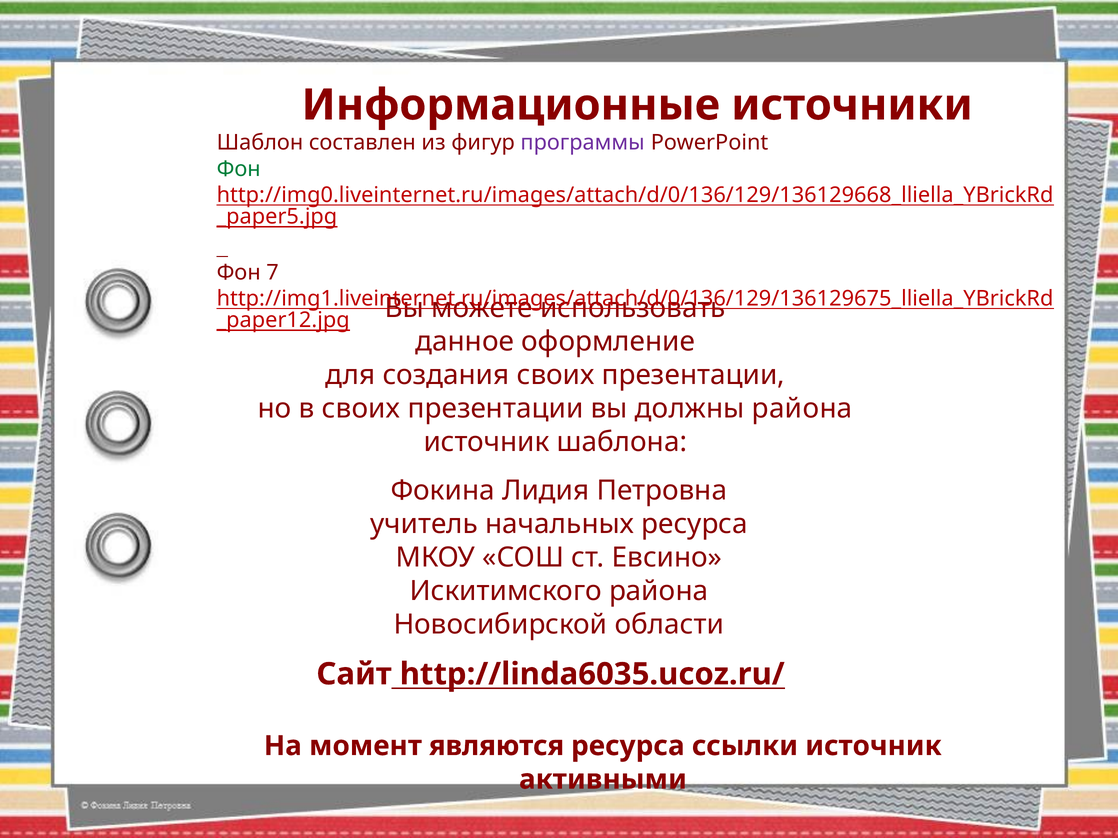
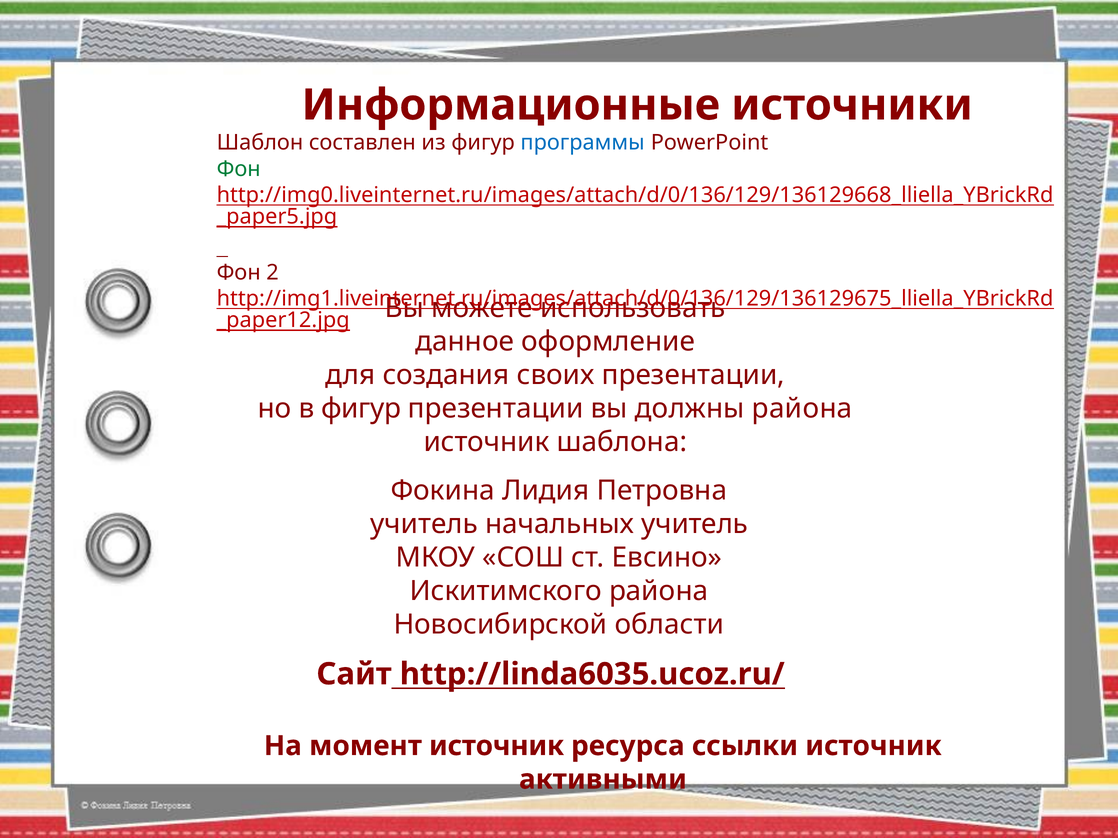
программы colour: purple -> blue
7: 7 -> 2
в своих: своих -> фигур
начальных ресурса: ресурса -> учитель
момент являются: являются -> источник
